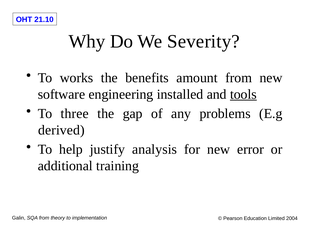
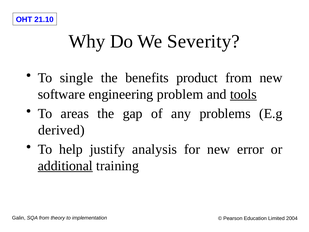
works: works -> single
amount: amount -> product
installed: installed -> problem
three: three -> areas
additional underline: none -> present
